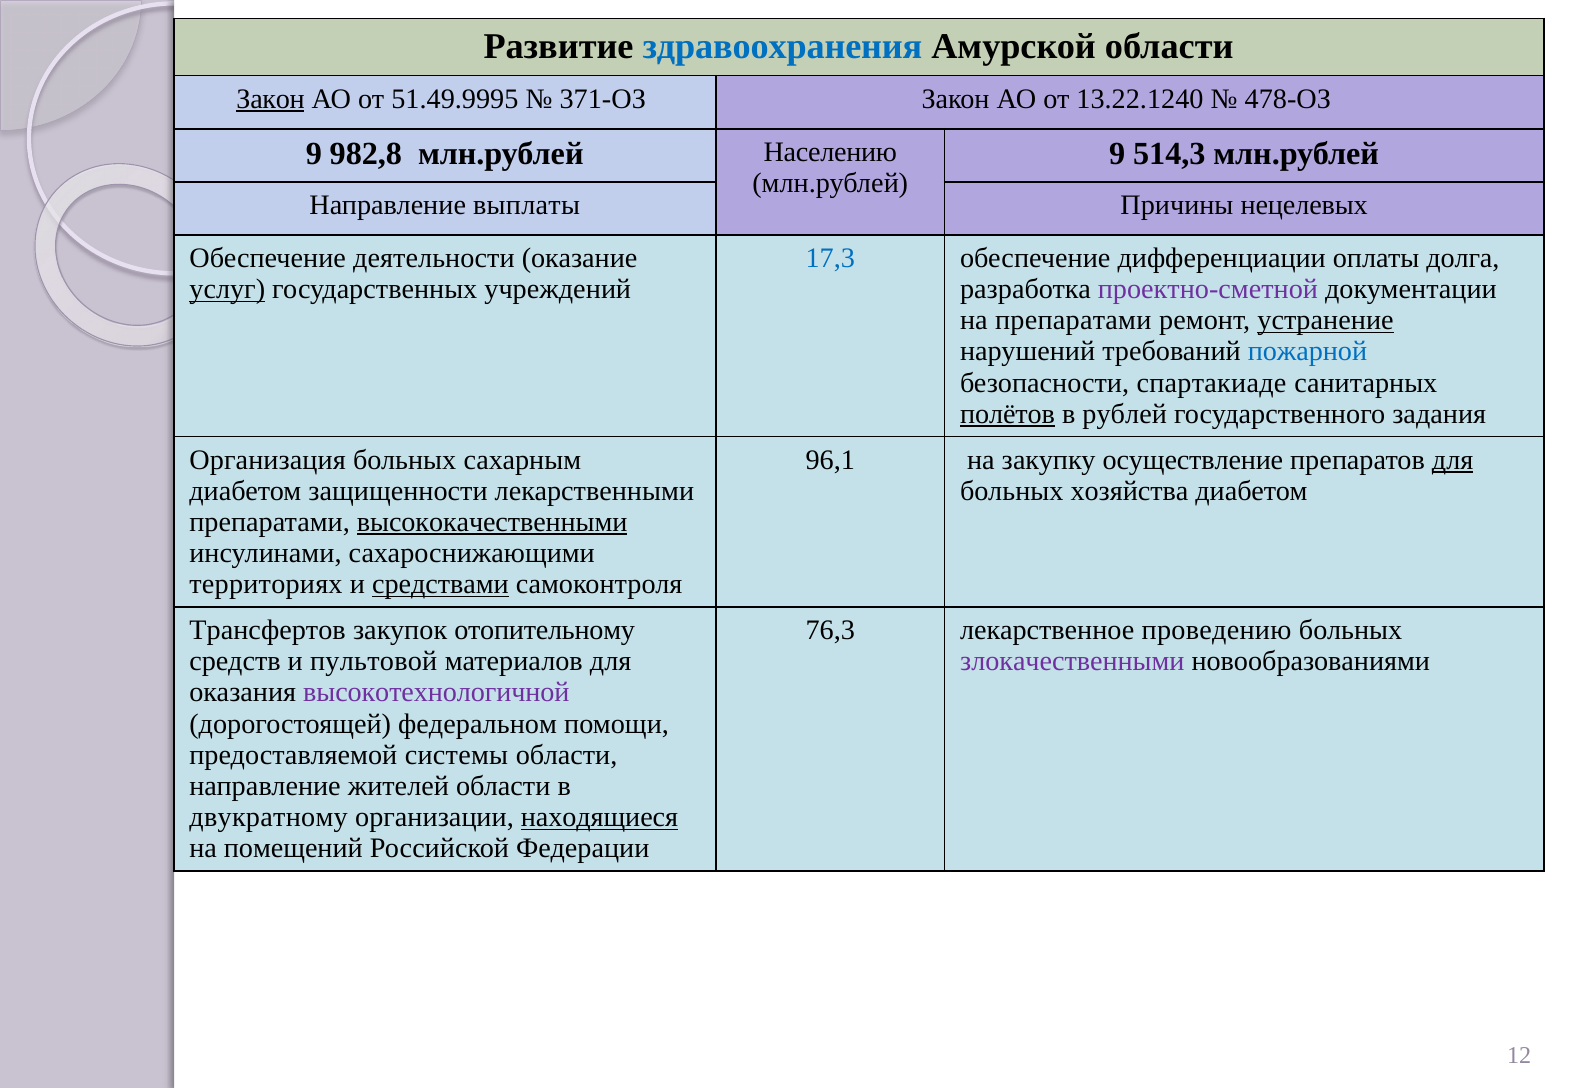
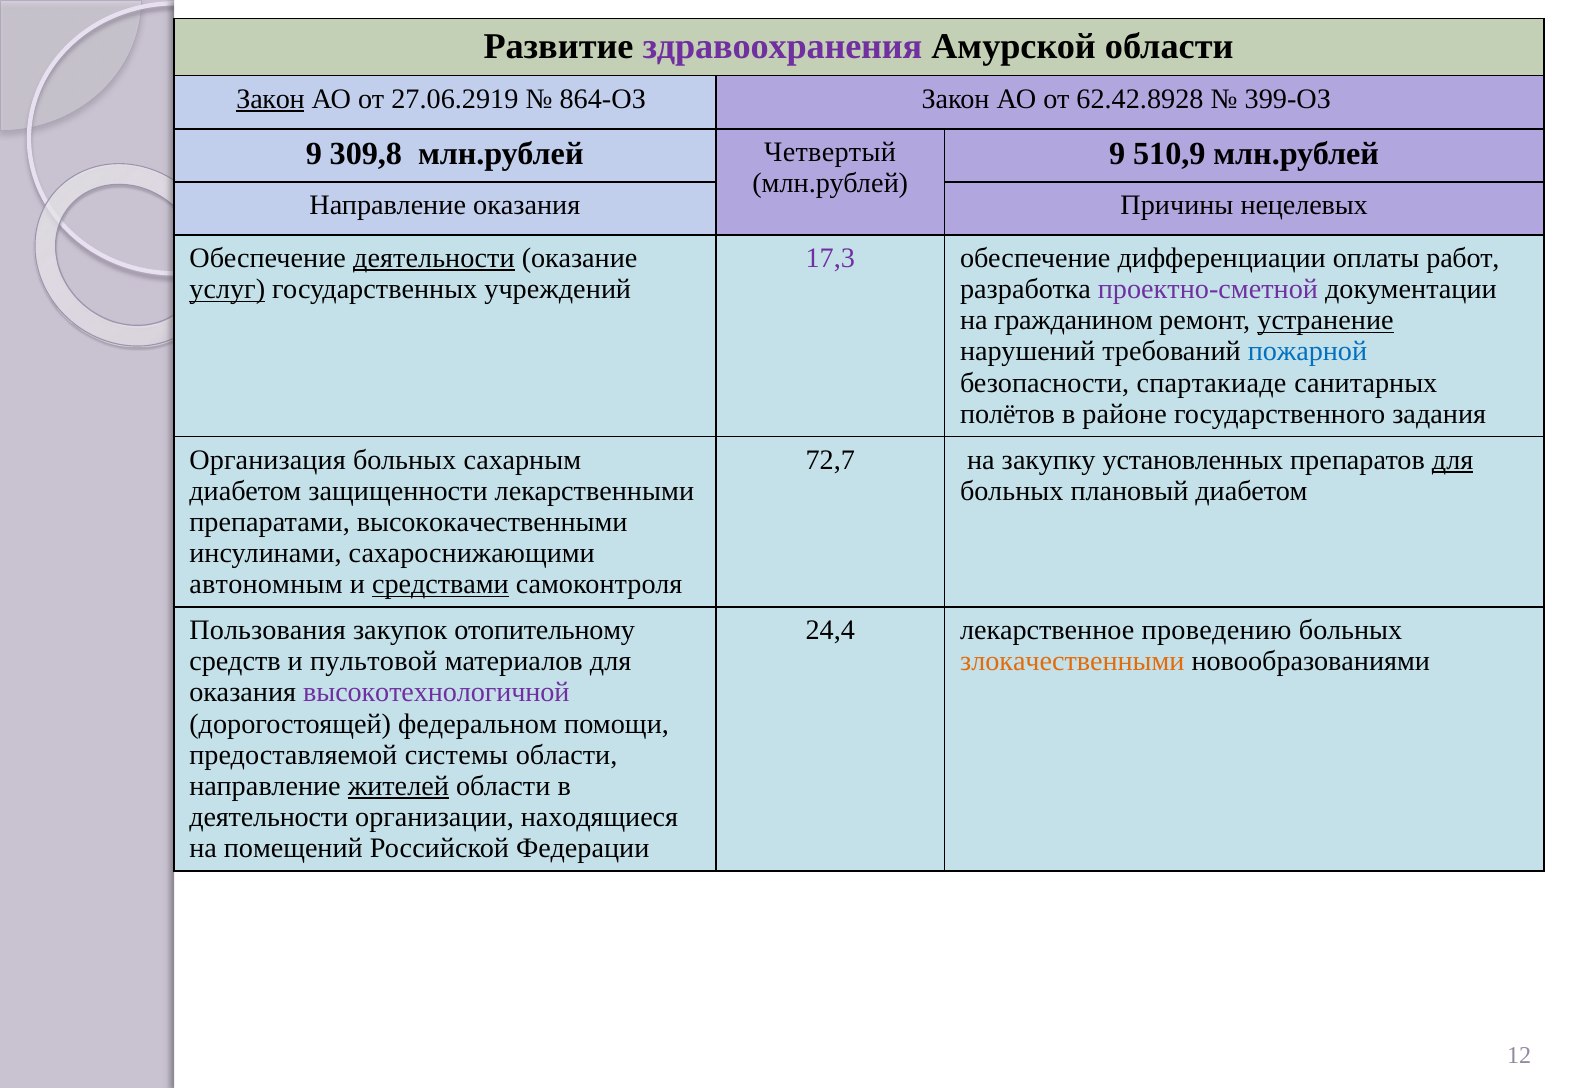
здравоохранения colour: blue -> purple
51.49.9995: 51.49.9995 -> 27.06.2919
371-ОЗ: 371-ОЗ -> 864-ОЗ
13.22.1240: 13.22.1240 -> 62.42.8928
478-ОЗ: 478-ОЗ -> 399-ОЗ
982,8: 982,8 -> 309,8
Населению: Населению -> Четвертый
514,3: 514,3 -> 510,9
Направление выплаты: выплаты -> оказания
деятельности at (434, 258) underline: none -> present
17,3 colour: blue -> purple
долга: долга -> работ
на препаратами: препаратами -> гражданином
полётов underline: present -> none
рублей: рублей -> районе
96,1: 96,1 -> 72,7
осуществление: осуществление -> установленных
хозяйства: хозяйства -> плановый
высококачественными underline: present -> none
территориях: территориях -> автономным
Трансфертов: Трансфертов -> Пользования
76,3: 76,3 -> 24,4
злокачественными colour: purple -> orange
жителей underline: none -> present
двукратному at (269, 817): двукратному -> деятельности
находящиеся underline: present -> none
